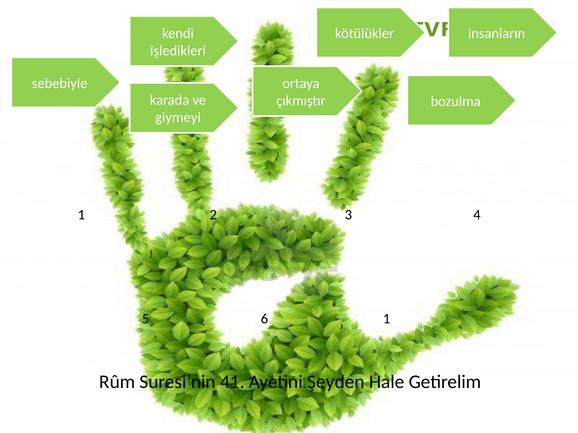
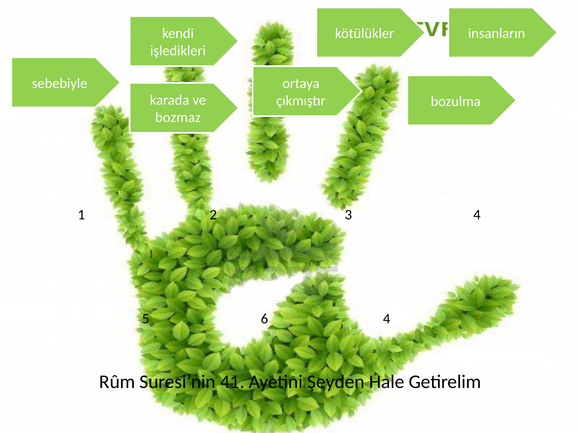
giymeyi: giymeyi -> bozmaz
6 1: 1 -> 4
